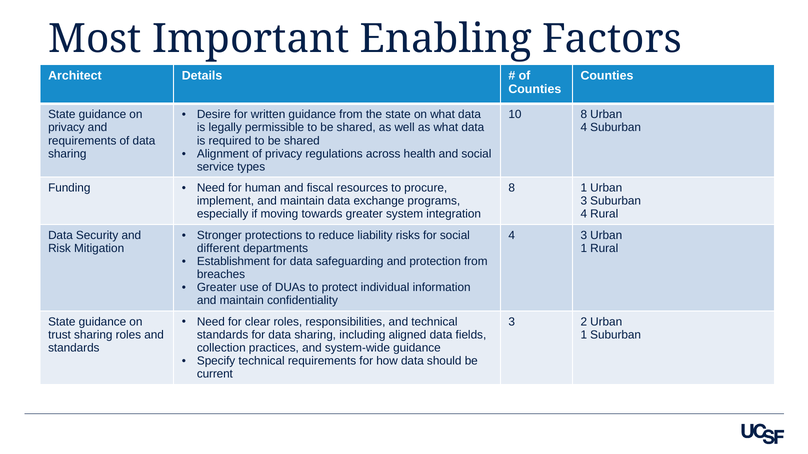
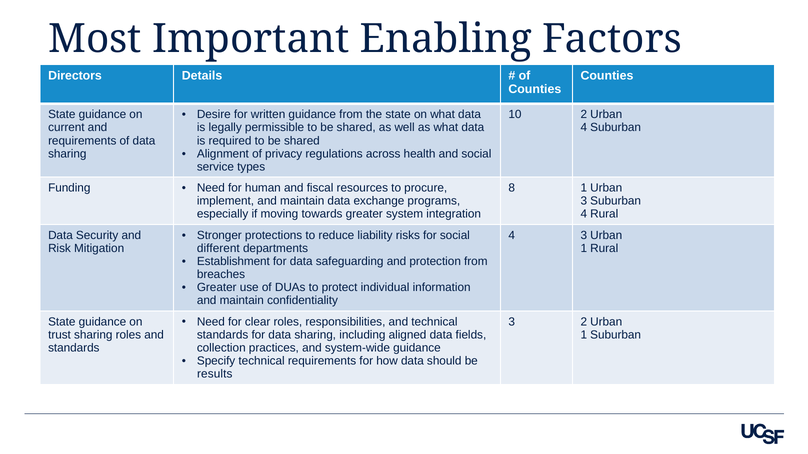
Architect: Architect -> Directors
10 8: 8 -> 2
privacy at (66, 128): privacy -> current
current: current -> results
